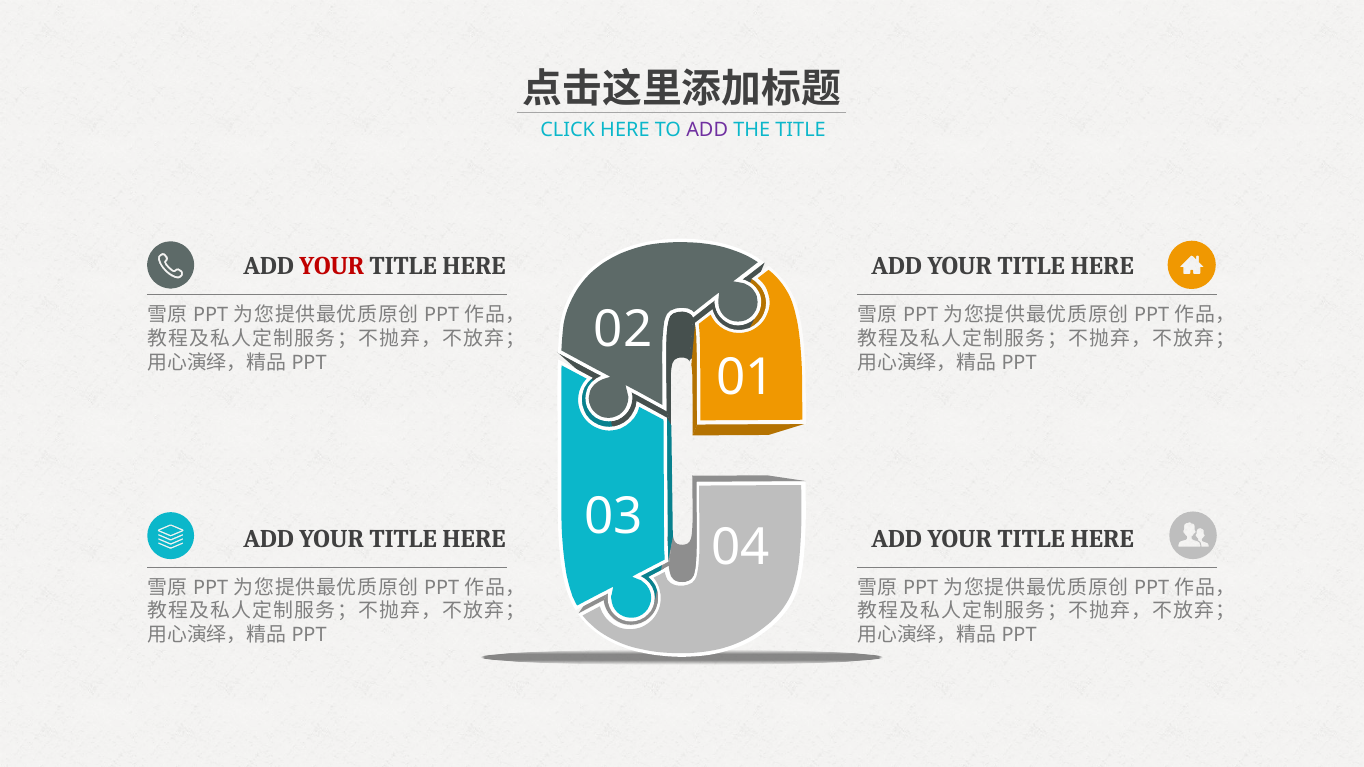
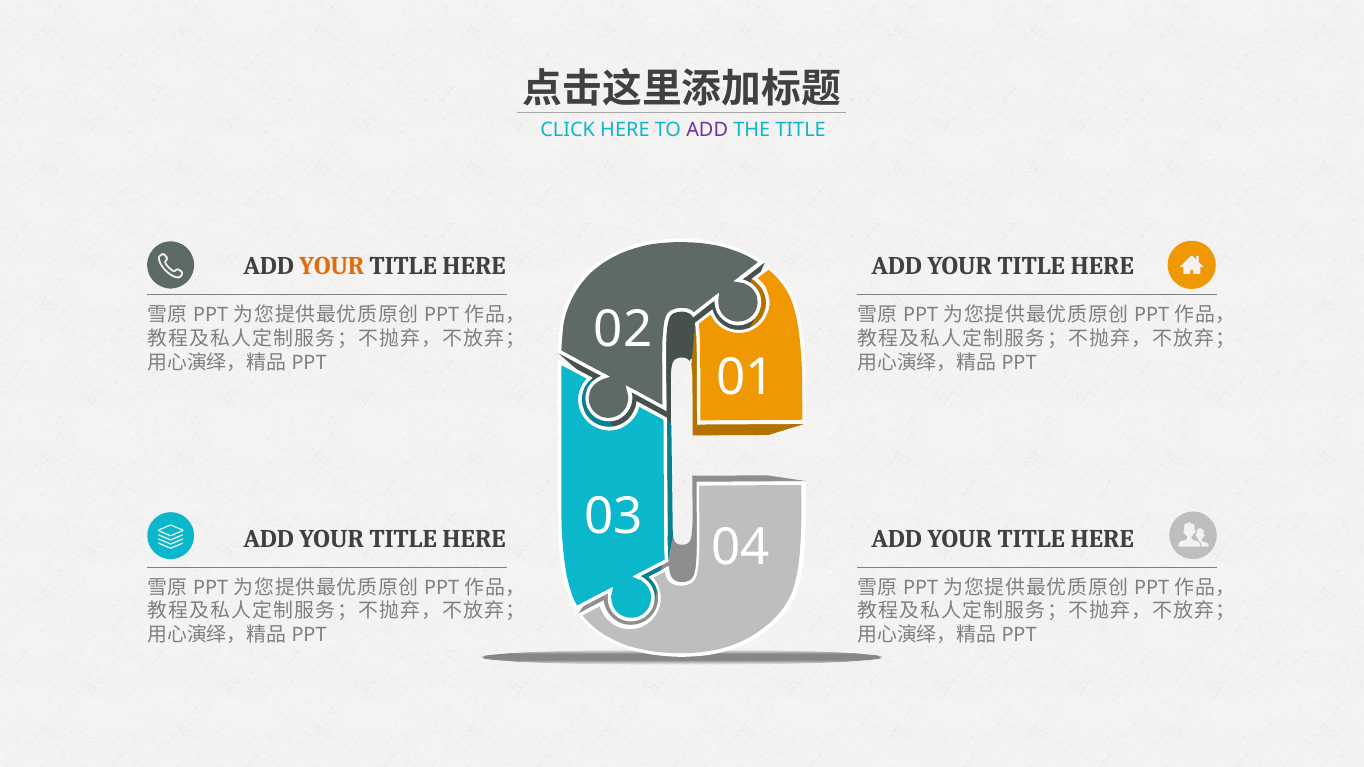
YOUR at (332, 267) colour: red -> orange
